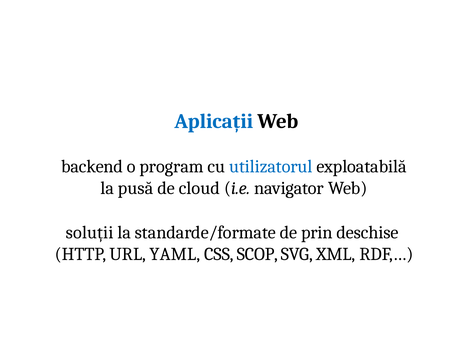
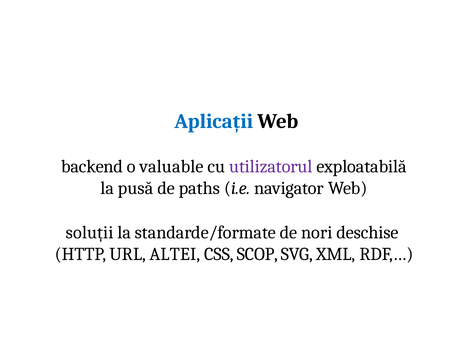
program: program -> valuable
utilizatorul colour: blue -> purple
cloud: cloud -> paths
prin: prin -> nori
YAML: YAML -> ALTEI
